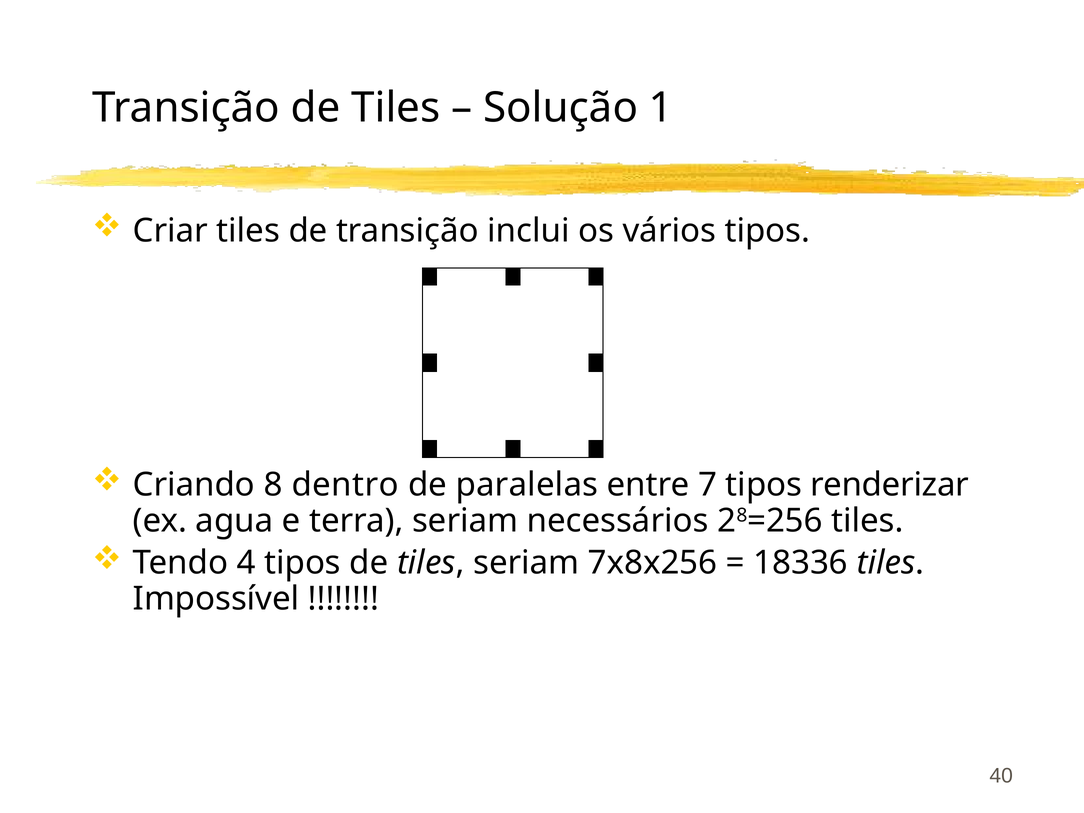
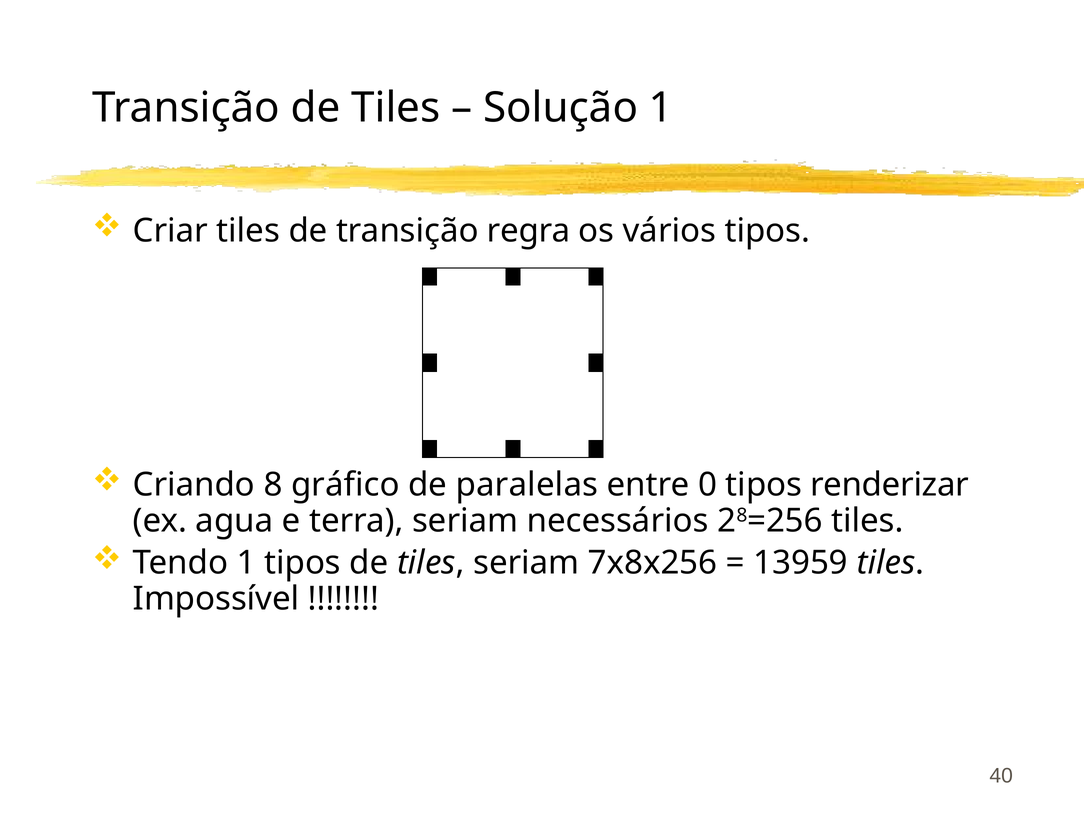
inclui: inclui -> regra
dentro: dentro -> gráfico
7: 7 -> 0
Tendo 4: 4 -> 1
18336: 18336 -> 13959
